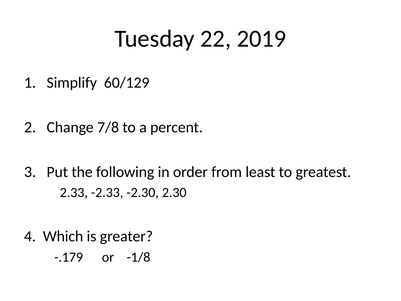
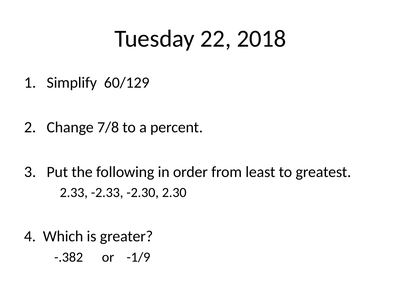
2019: 2019 -> 2018
-.179: -.179 -> -.382
-1/8: -1/8 -> -1/9
